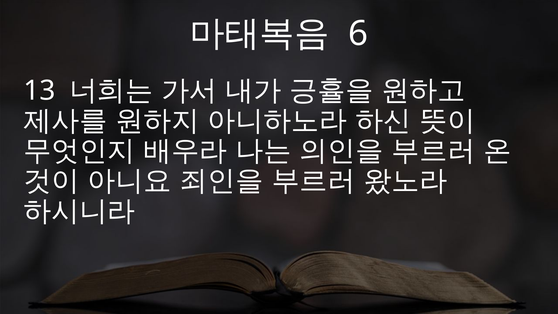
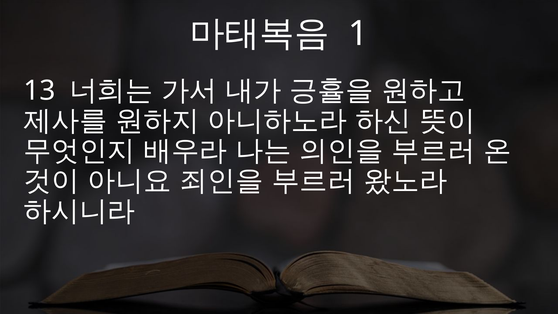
6: 6 -> 1
